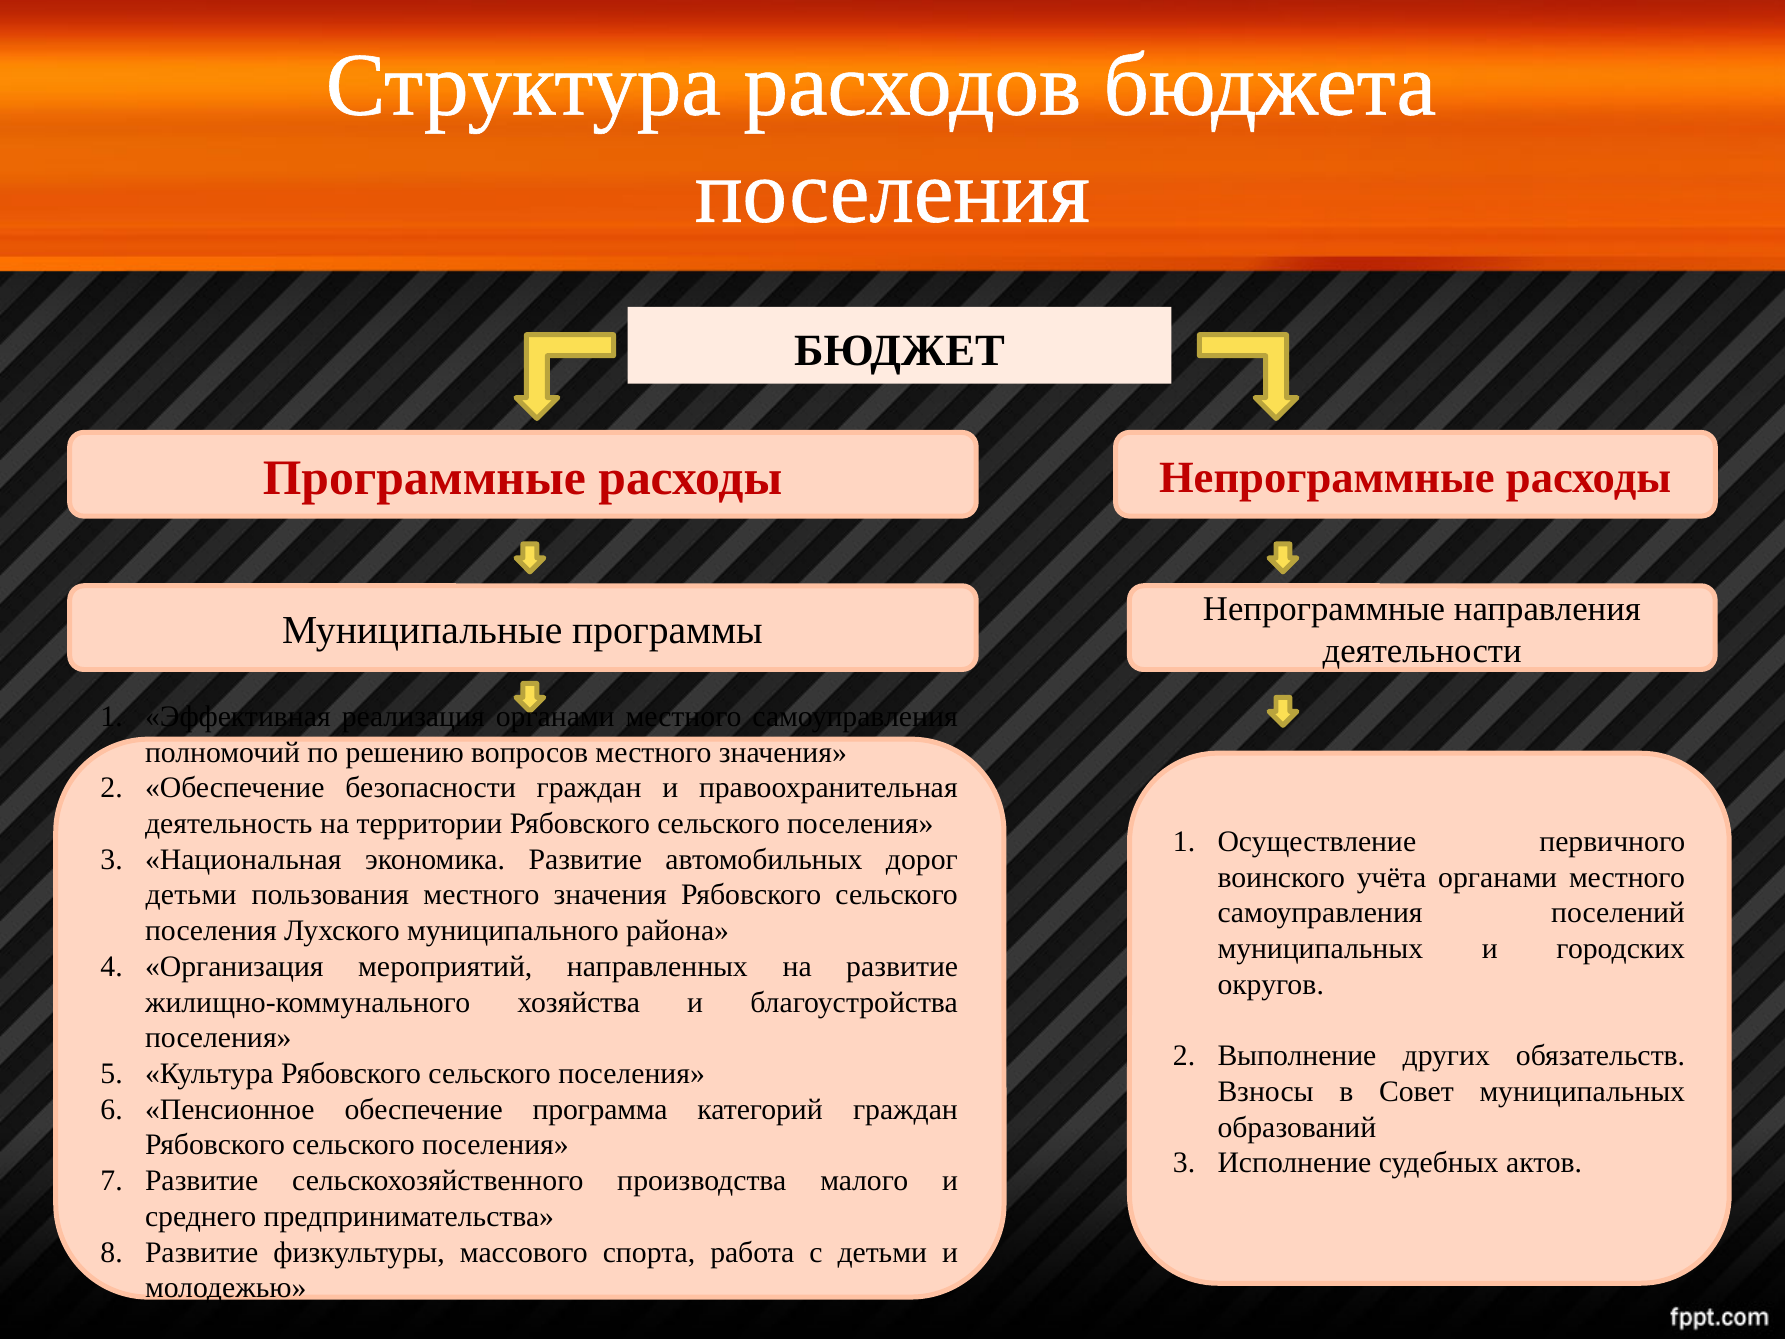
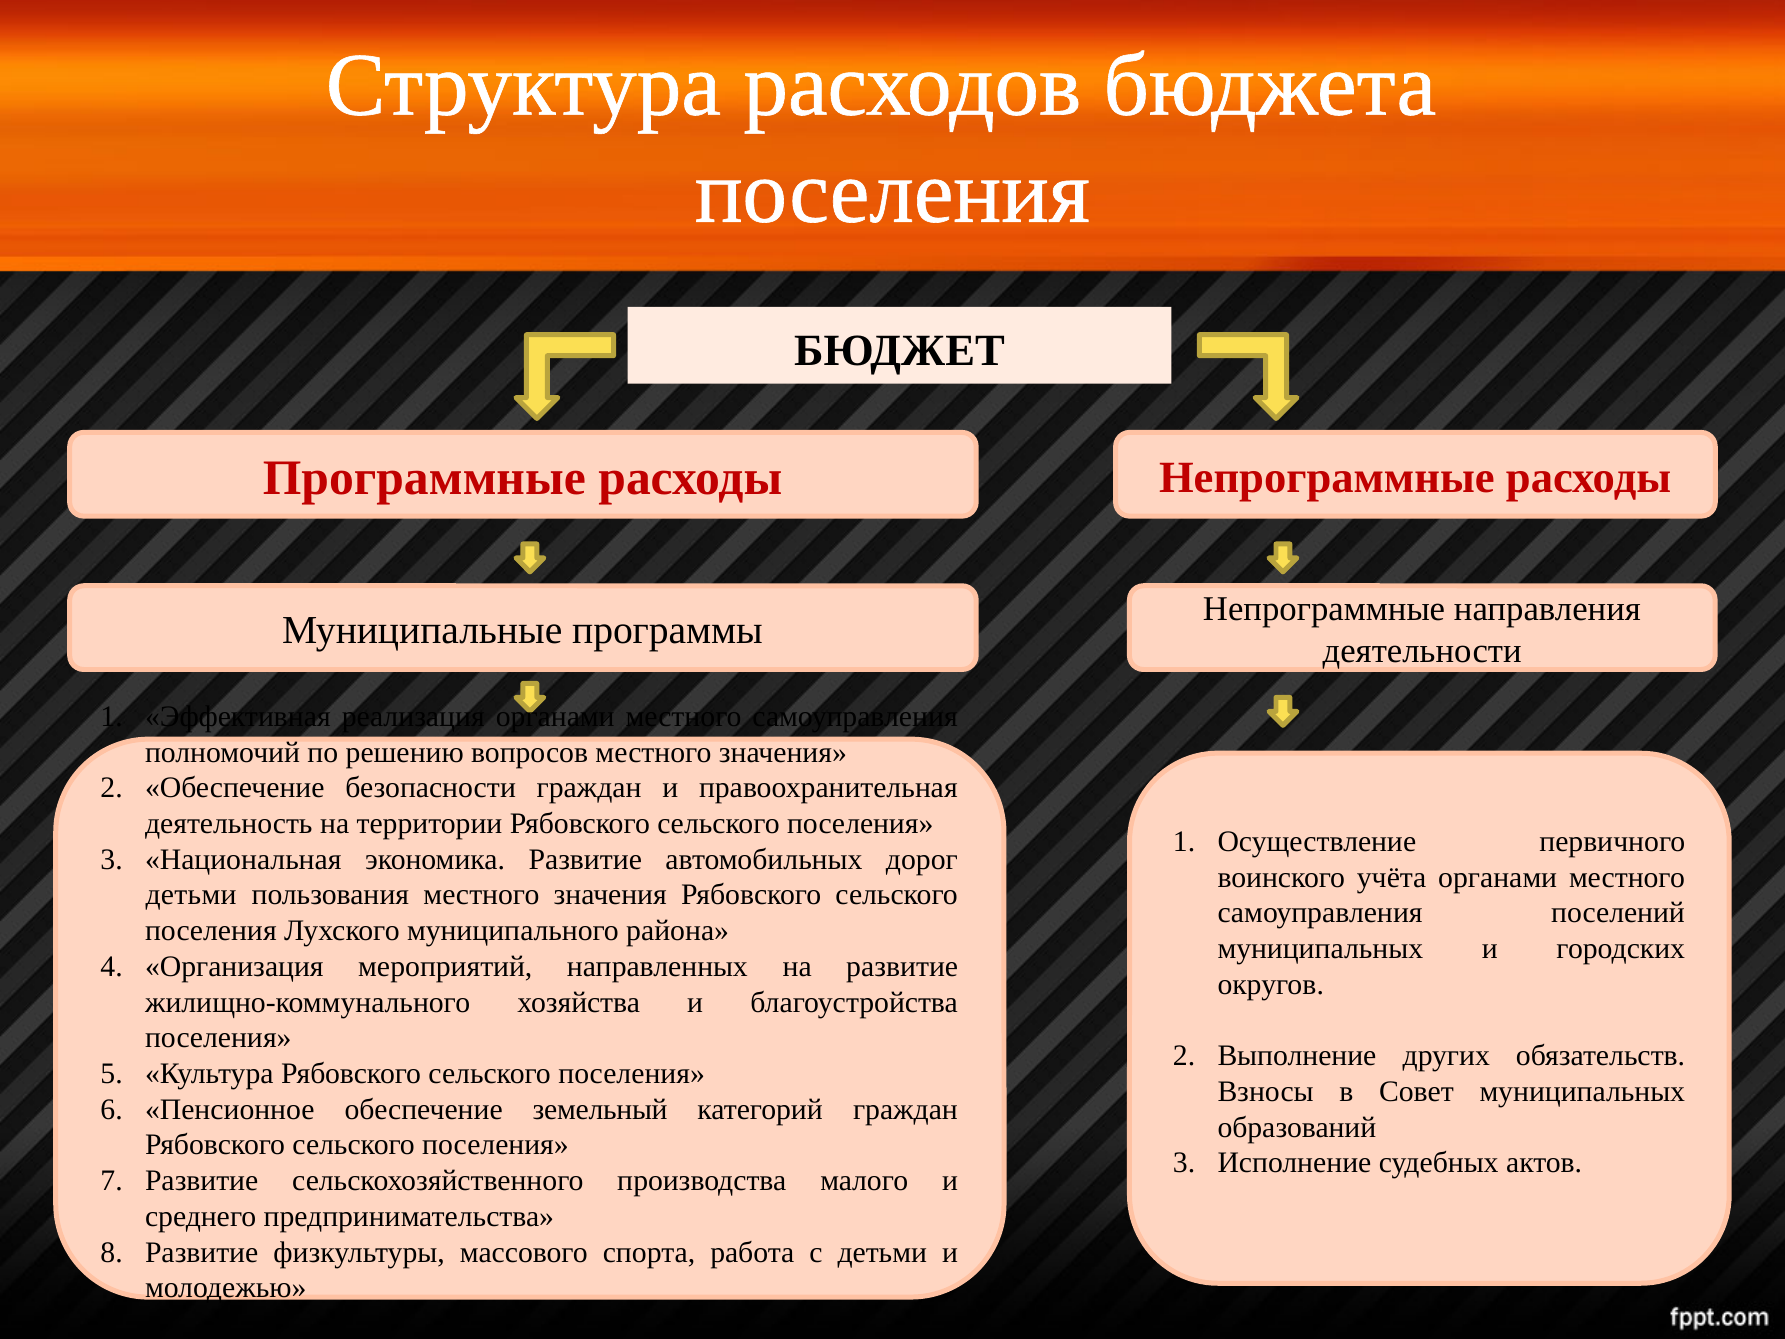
программа: программа -> земельный
